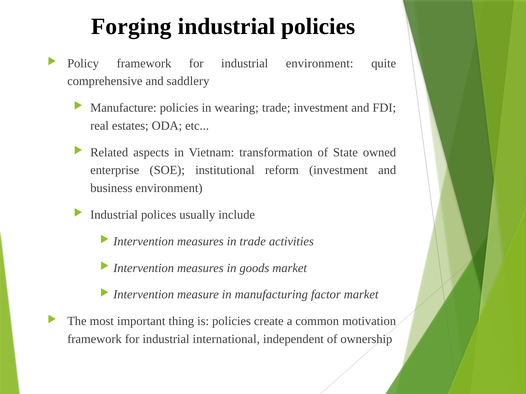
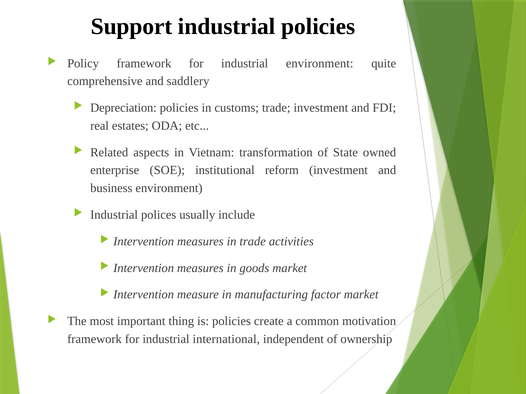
Forging: Forging -> Support
Manufacture: Manufacture -> Depreciation
wearing: wearing -> customs
